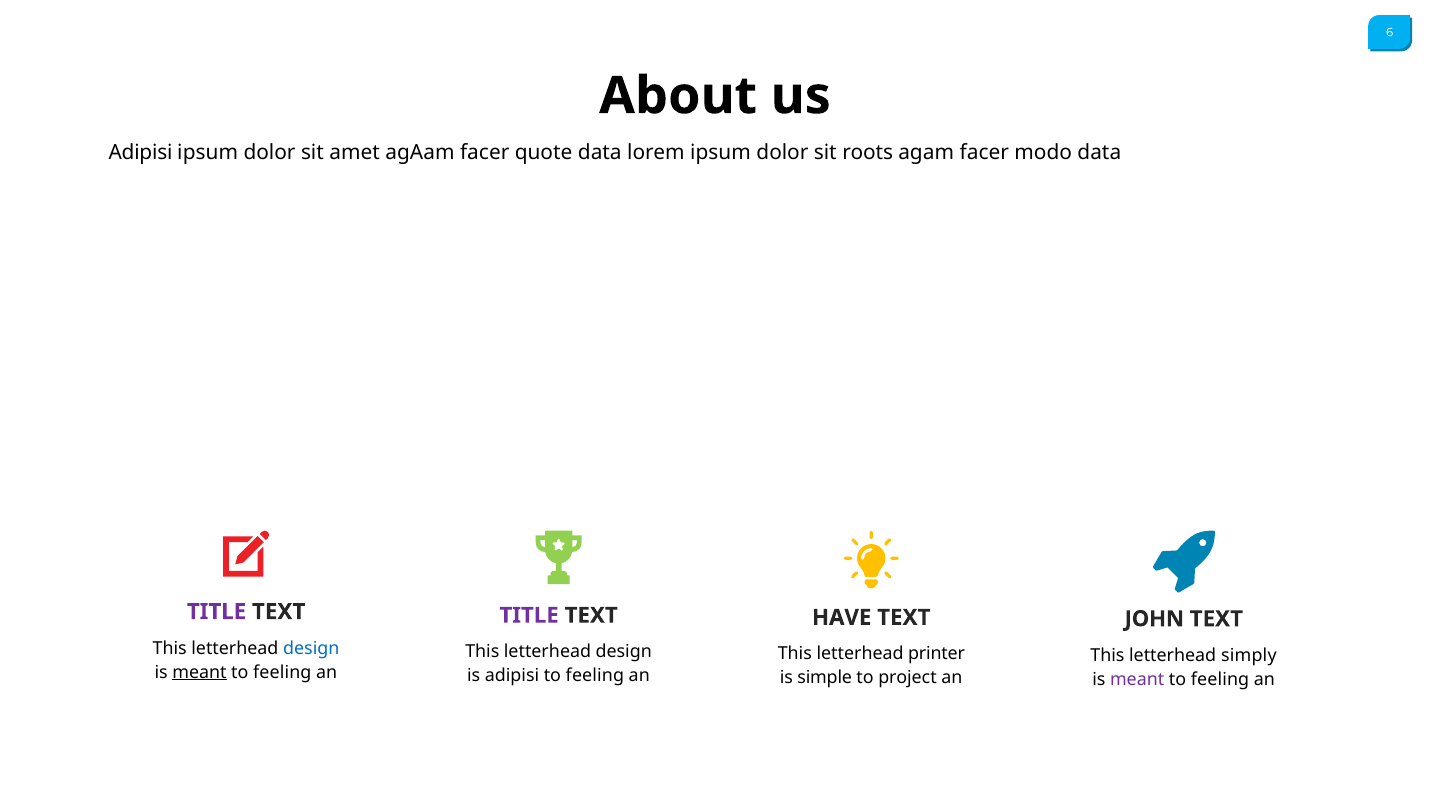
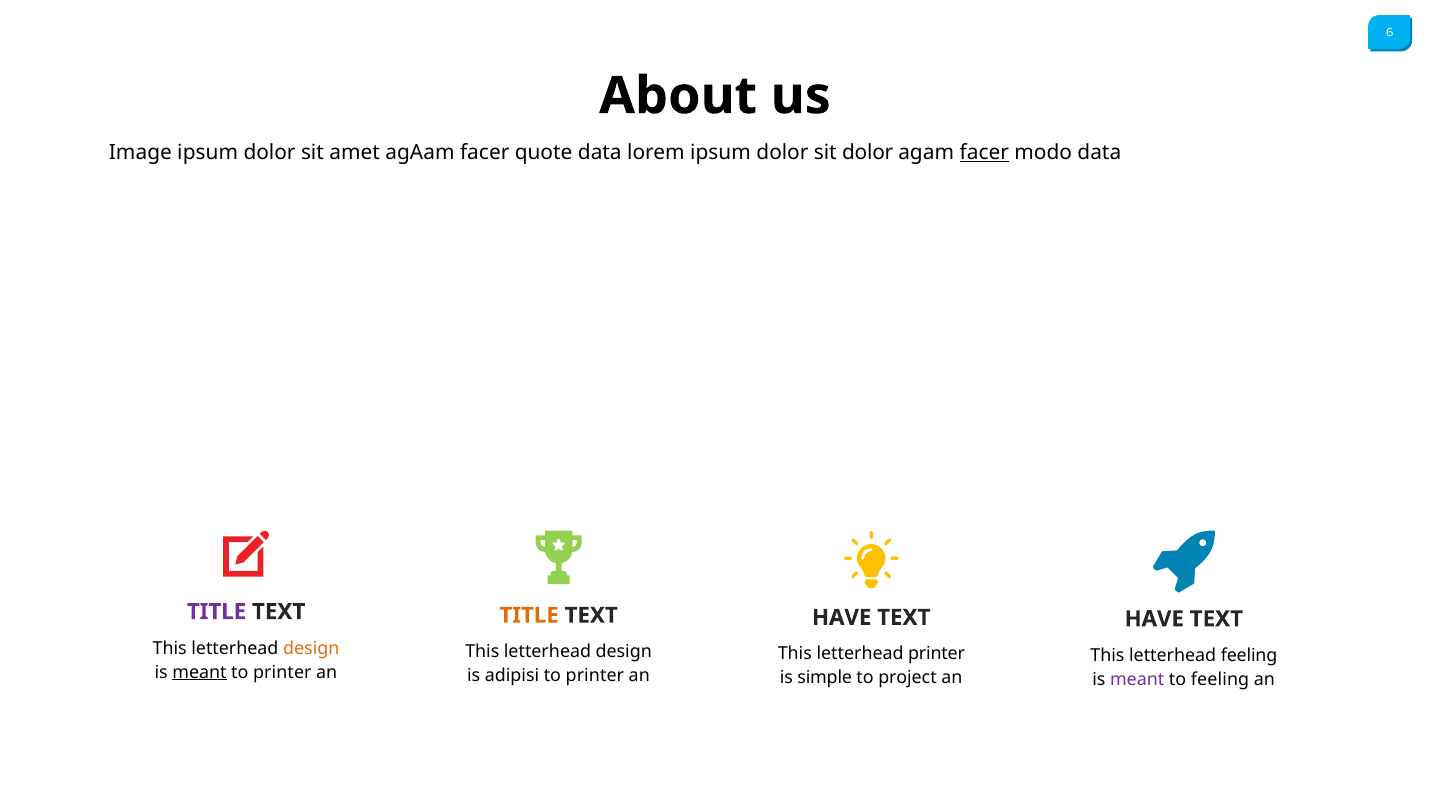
Adipisi at (140, 152): Adipisi -> Image
sit roots: roots -> dolor
facer at (984, 152) underline: none -> present
TITLE at (529, 615) colour: purple -> orange
JOHN at (1154, 618): JOHN -> HAVE
design at (311, 648) colour: blue -> orange
letterhead simply: simply -> feeling
feeling at (282, 672): feeling -> printer
feeling at (595, 675): feeling -> printer
